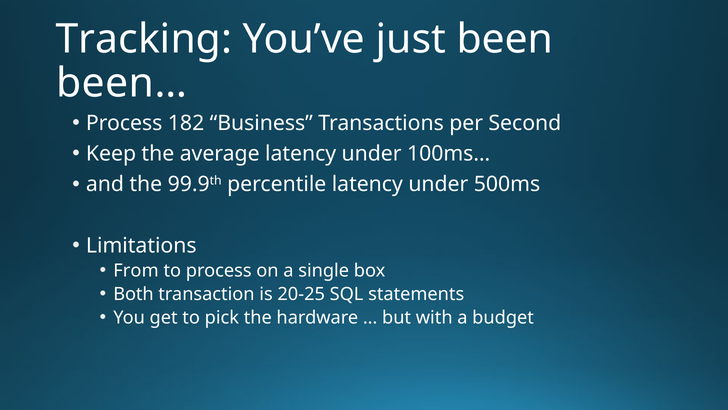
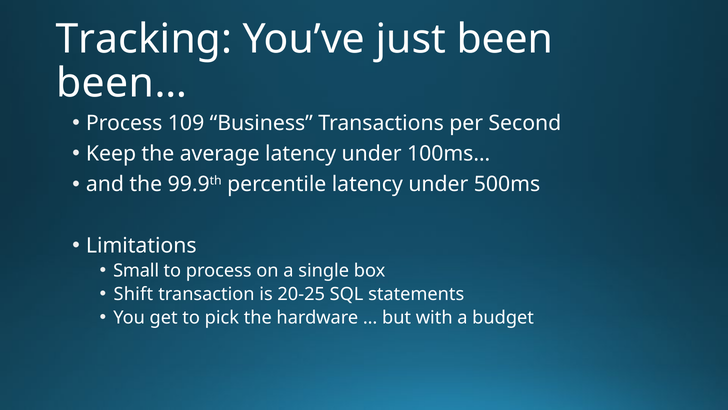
182: 182 -> 109
From: From -> Small
Both: Both -> Shift
